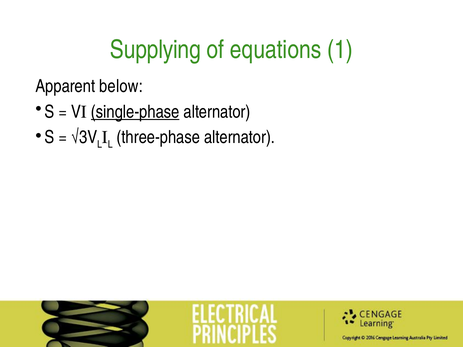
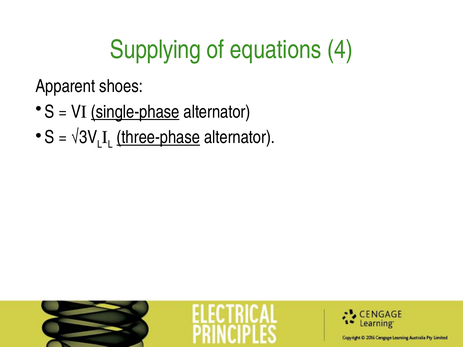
1: 1 -> 4
below: below -> shoes
three-phase underline: none -> present
